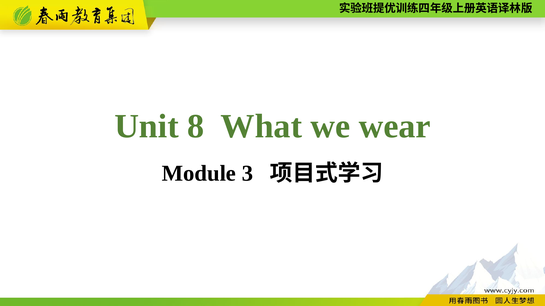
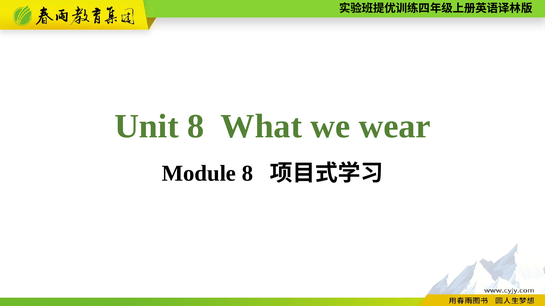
Module 3: 3 -> 8
